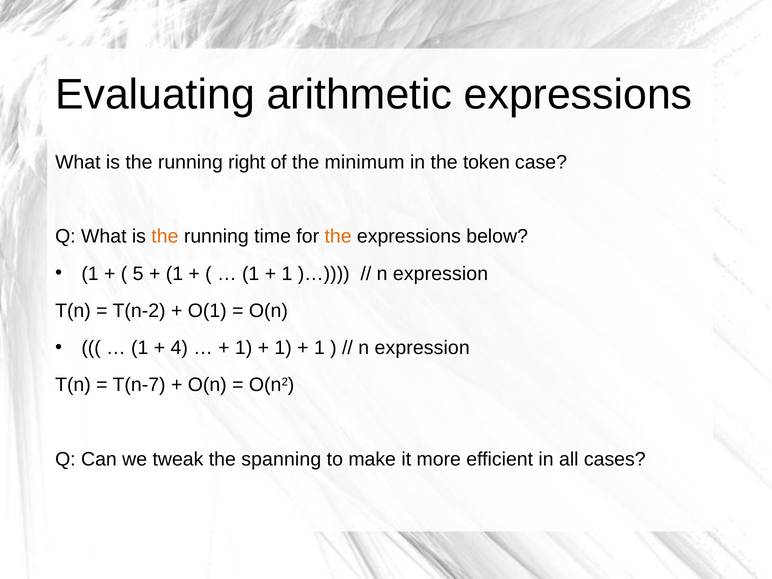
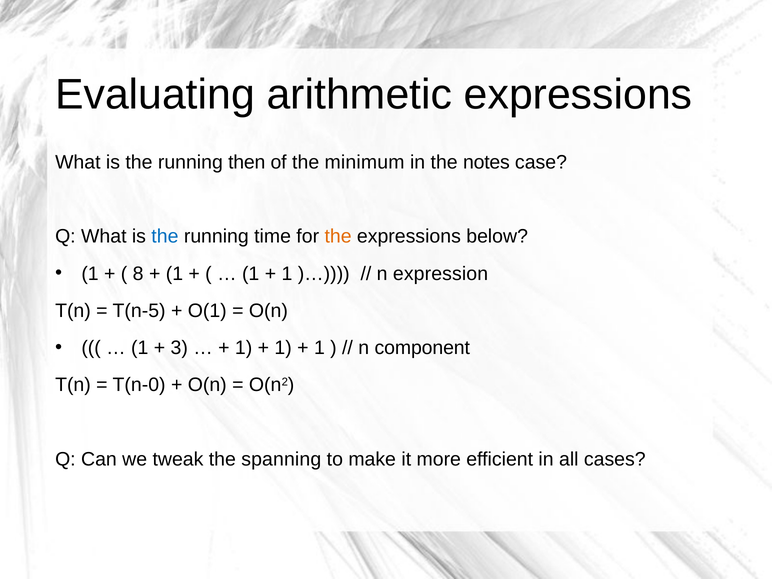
right: right -> then
token: token -> notes
the at (165, 237) colour: orange -> blue
5: 5 -> 8
T(n-2: T(n-2 -> T(n-5
4: 4 -> 3
expression at (422, 348): expression -> component
T(n-7: T(n-7 -> T(n-0
